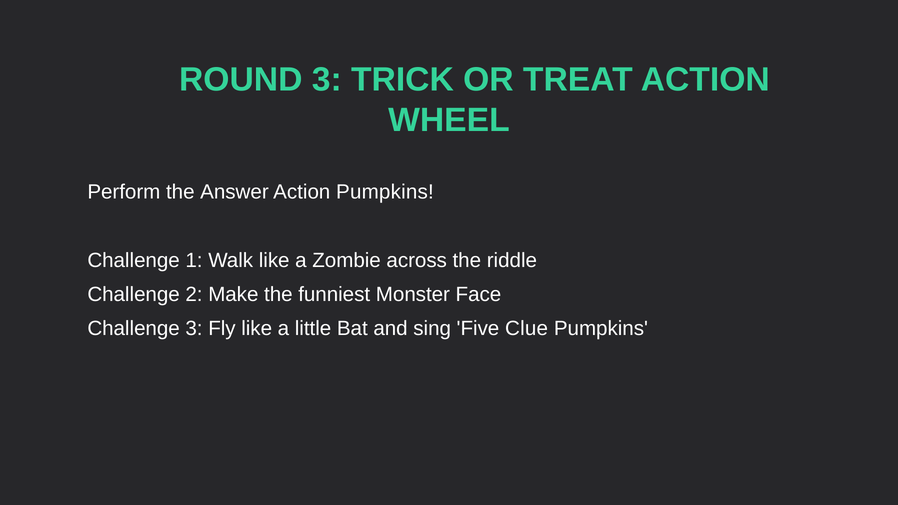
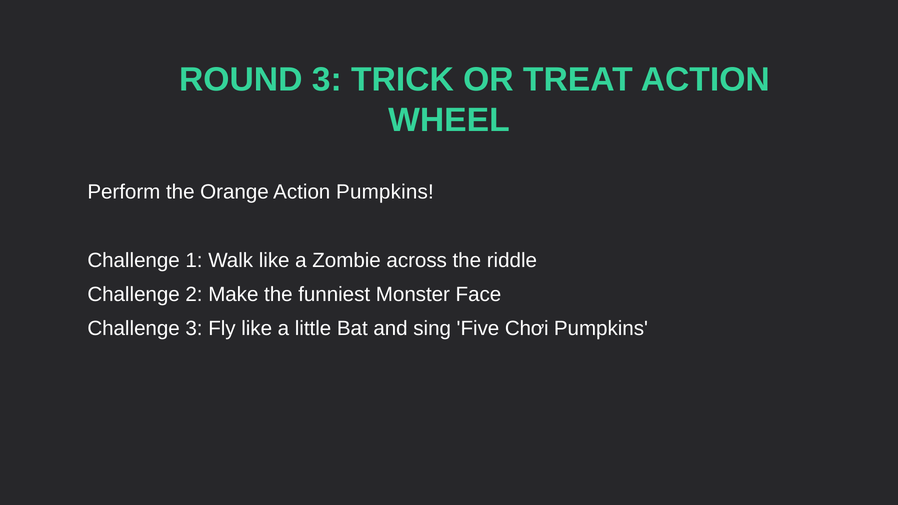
Answer: Answer -> Orange
Clue: Clue -> Chơi
